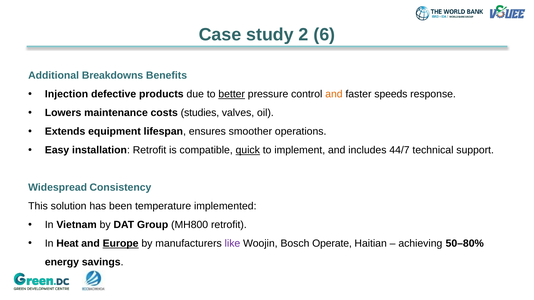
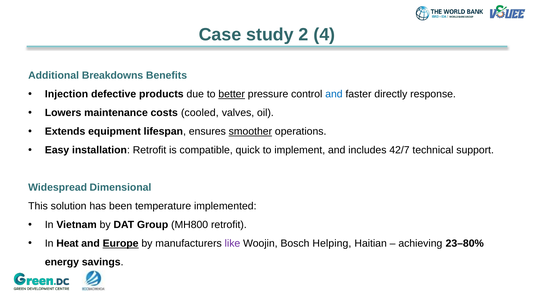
6: 6 -> 4
and at (334, 94) colour: orange -> blue
speeds: speeds -> directly
studies: studies -> cooled
smoother underline: none -> present
quick underline: present -> none
44/7: 44/7 -> 42/7
Consistency: Consistency -> Dimensional
Operate: Operate -> Helping
50–80%: 50–80% -> 23–80%
